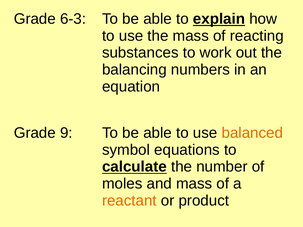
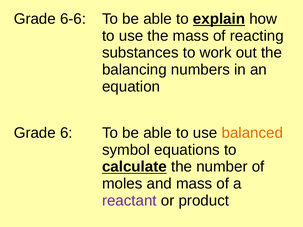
6-3: 6-3 -> 6-6
9: 9 -> 6
reactant colour: orange -> purple
